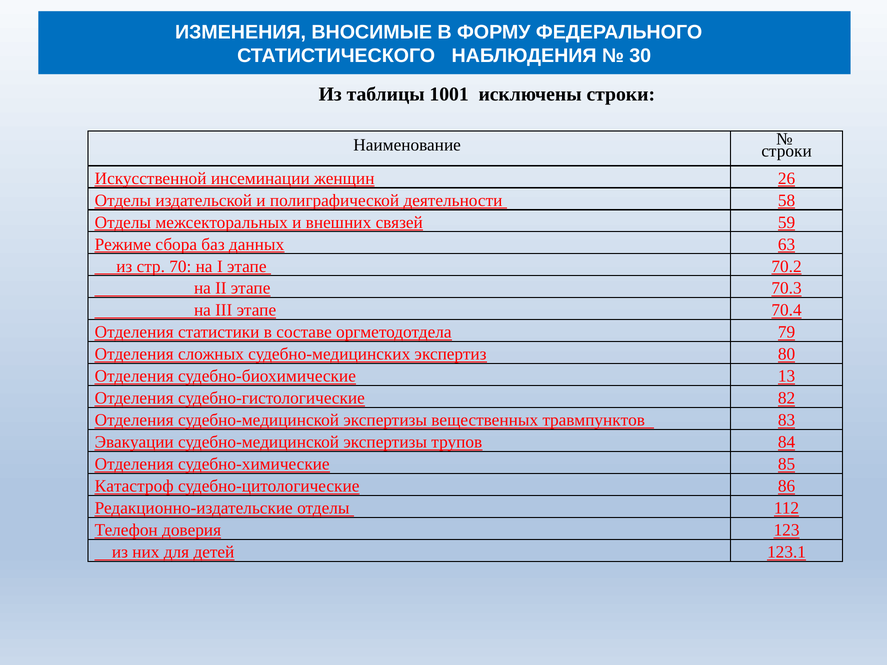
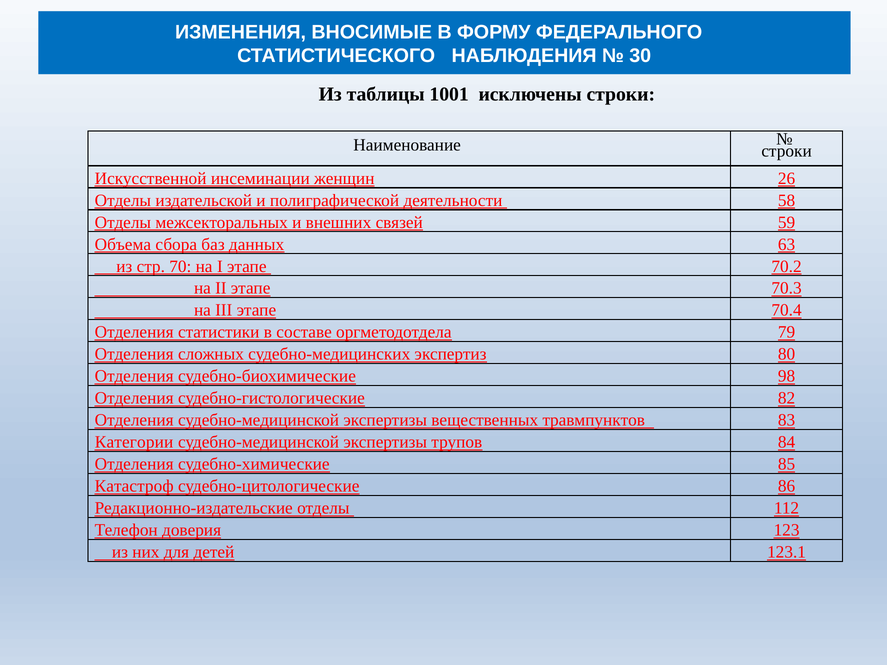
Режиме: Режиме -> Объема
13: 13 -> 98
Эвакуации: Эвакуации -> Категории
